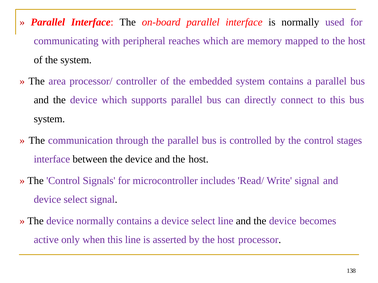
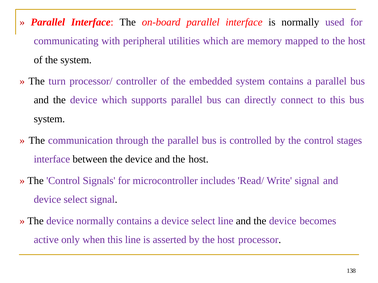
reaches: reaches -> utilities
area: area -> turn
